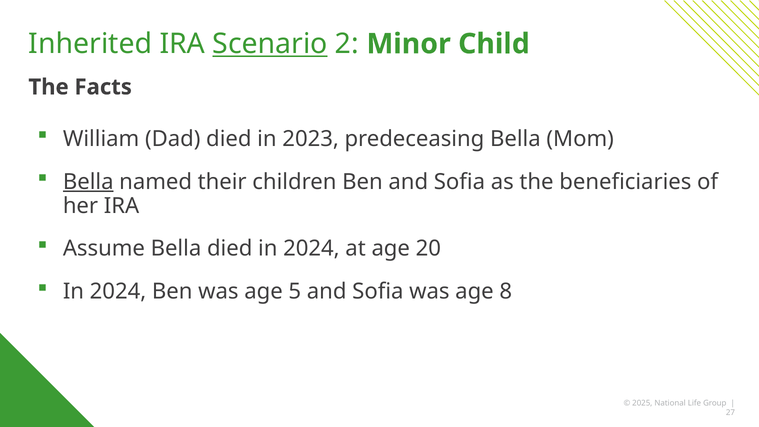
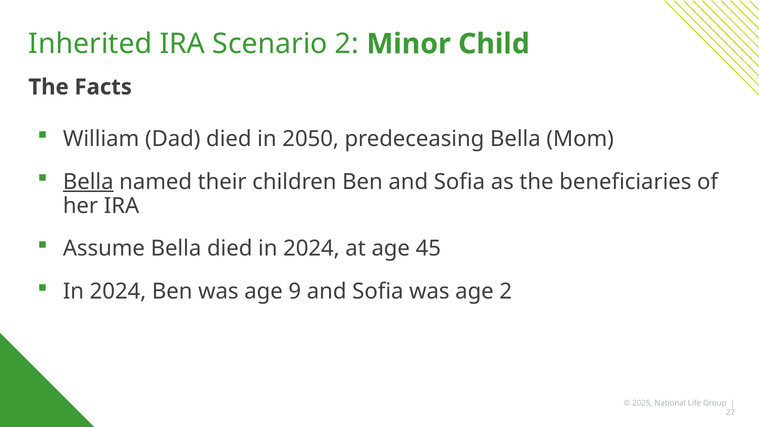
Scenario underline: present -> none
2023: 2023 -> 2050
20: 20 -> 45
5: 5 -> 9
age 8: 8 -> 2
